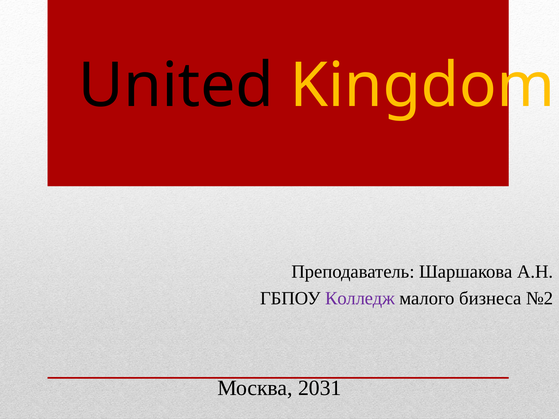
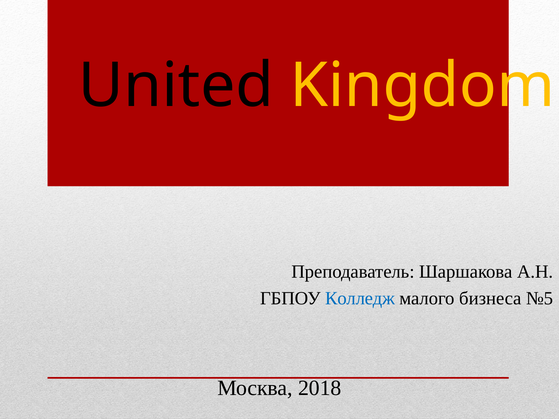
Колледж colour: purple -> blue
№2: №2 -> №5
2031: 2031 -> 2018
